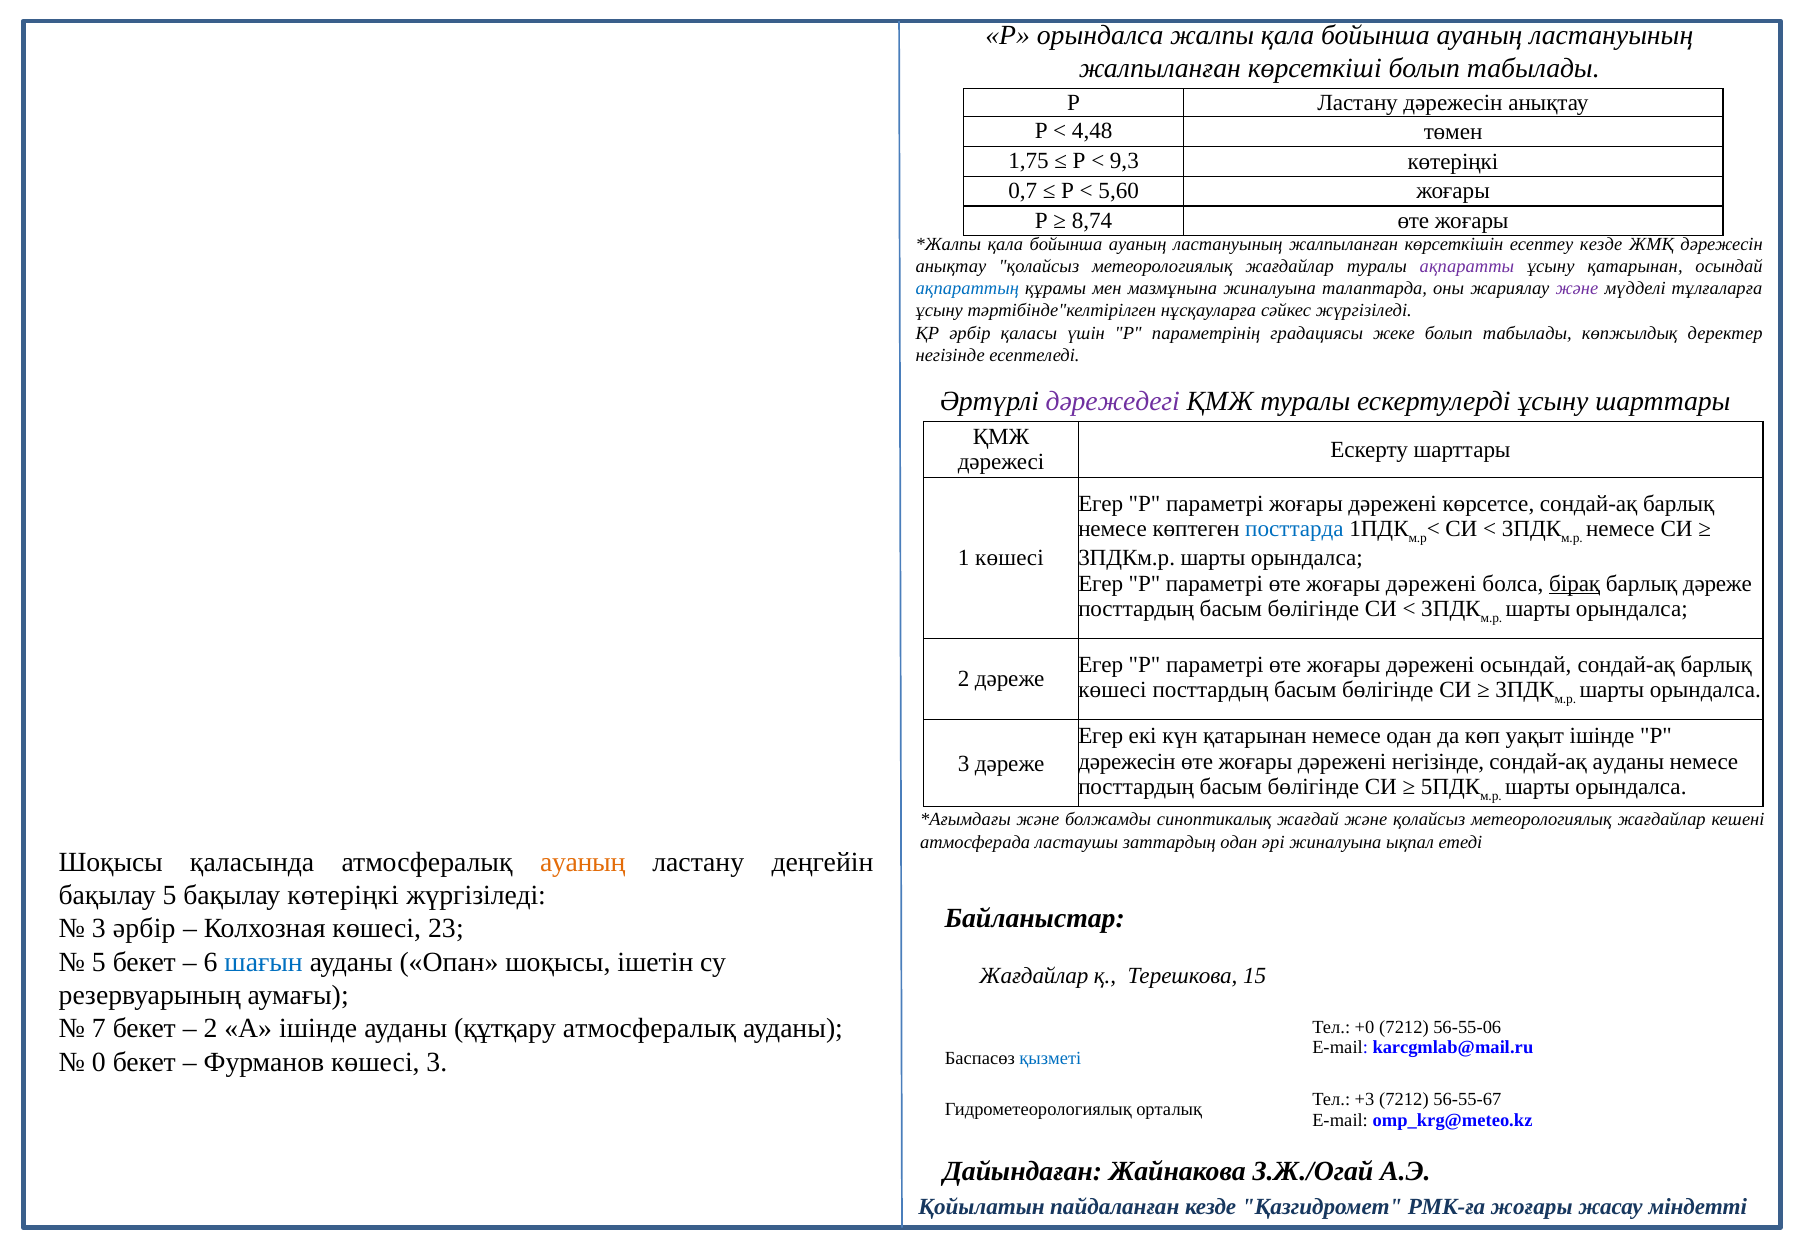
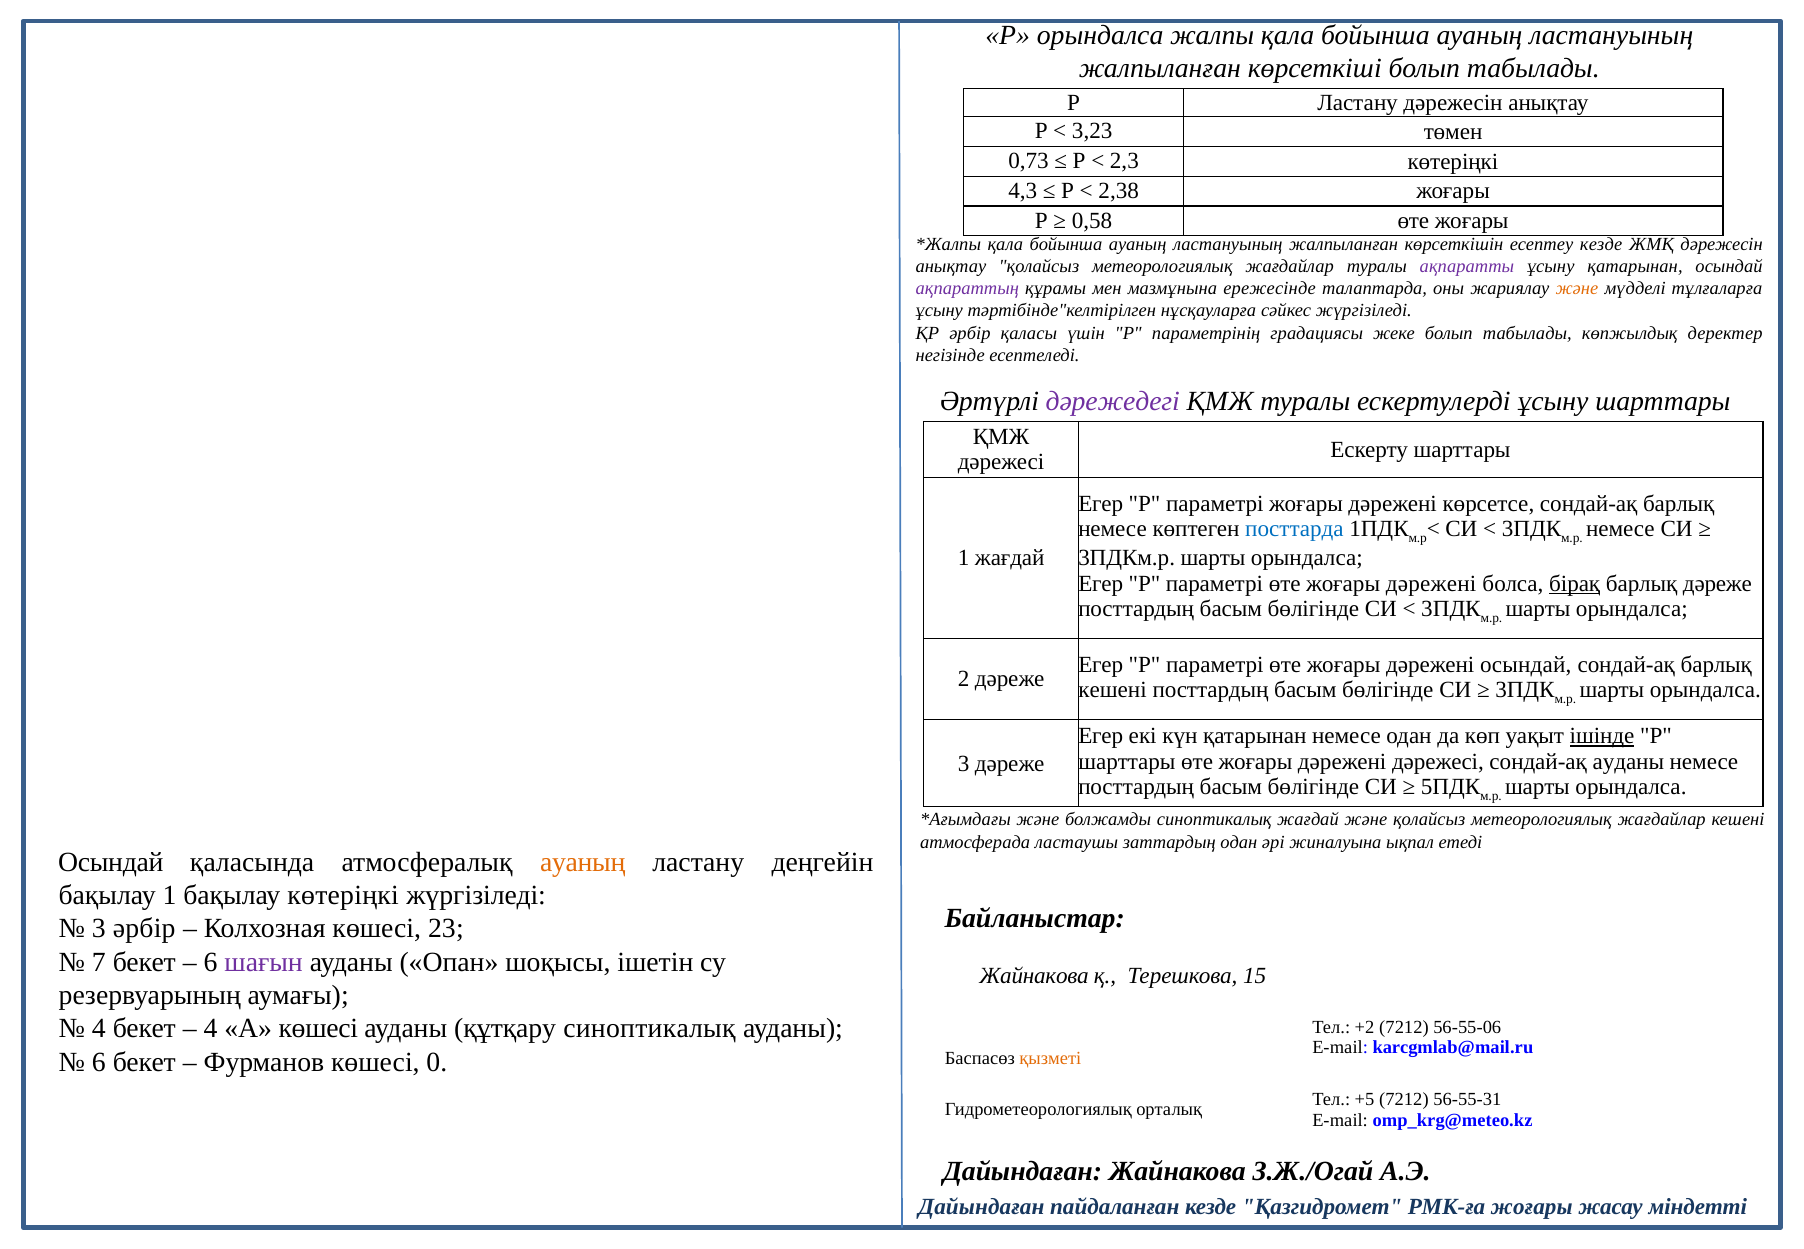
4,48: 4,48 -> 3,23
1,75: 1,75 -> 0,73
9,3: 9,3 -> 2,3
0,7: 0,7 -> 4,3
5,60: 5,60 -> 2,38
8,74: 8,74 -> 0,58
ақпараттың colour: blue -> purple
мазмұнына жиналуына: жиналуына -> ережесінде
және at (1577, 289) colour: purple -> orange
1 көшесі: көшесі -> жағдай
көшесі at (1112, 690): көшесі -> кешені
ішінде at (1602, 736) underline: none -> present
дәрежесін at (1127, 762): дәрежесін -> шарттары
дәрежені негізінде: негізінде -> дәрежесі
Шоқысы at (111, 862): Шоқысы -> Осындай
бақылау 5: 5 -> 1
5 at (99, 962): 5 -> 7
шағын colour: blue -> purple
Жағдайлар at (1034, 976): Жағдайлар -> Жайнакова
7 at (99, 1029): 7 -> 4
2 at (211, 1029): 2 -> 4
А ішінде: ішінде -> көшесі
құтқару атмосфералық: атмосфералық -> синоптикалық
+0: +0 -> +2
0 at (99, 1062): 0 -> 6
көшесі 3: 3 -> 0
қызметі colour: blue -> orange
+3: +3 -> +5
56-55-67: 56-55-67 -> 56-55-31
Қойылатын at (981, 1206): Қойылатын -> Дайындаған
